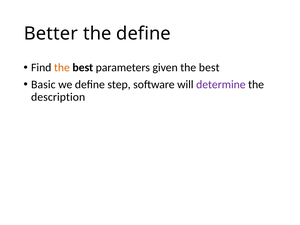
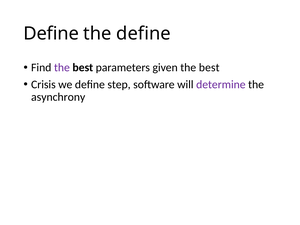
Better at (51, 34): Better -> Define
the at (62, 68) colour: orange -> purple
Basic: Basic -> Crisis
description: description -> asynchrony
